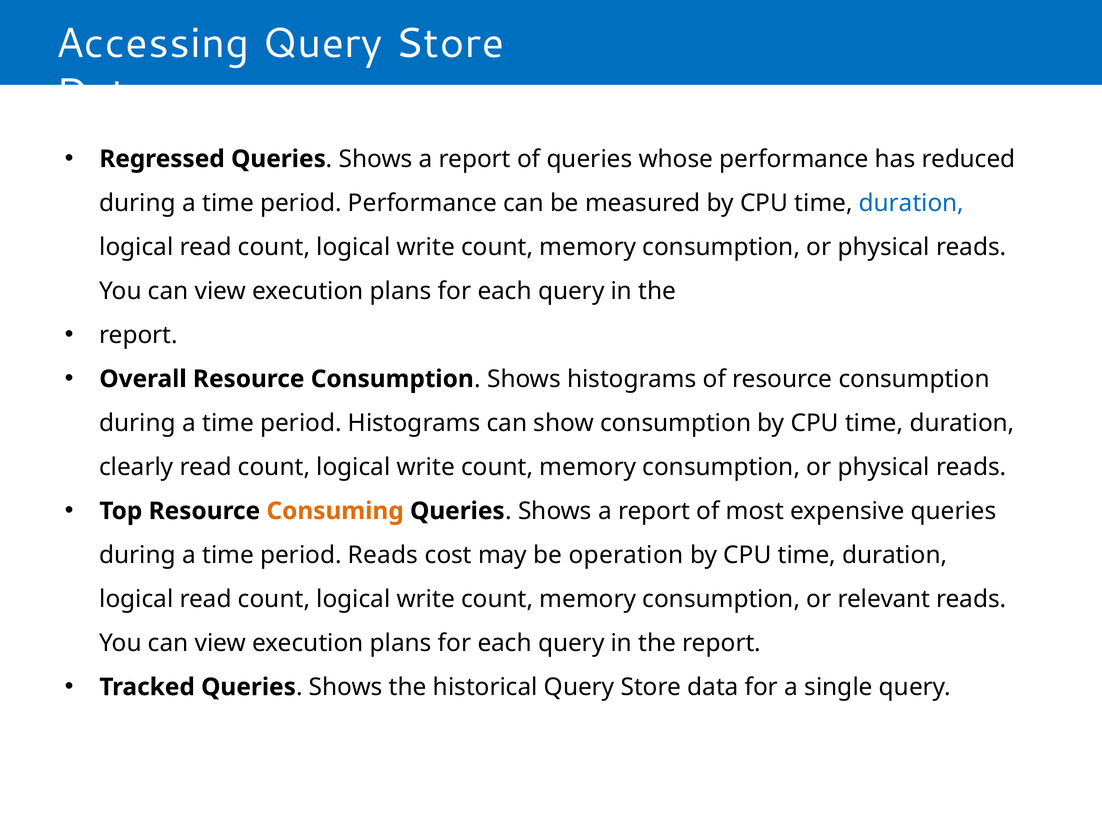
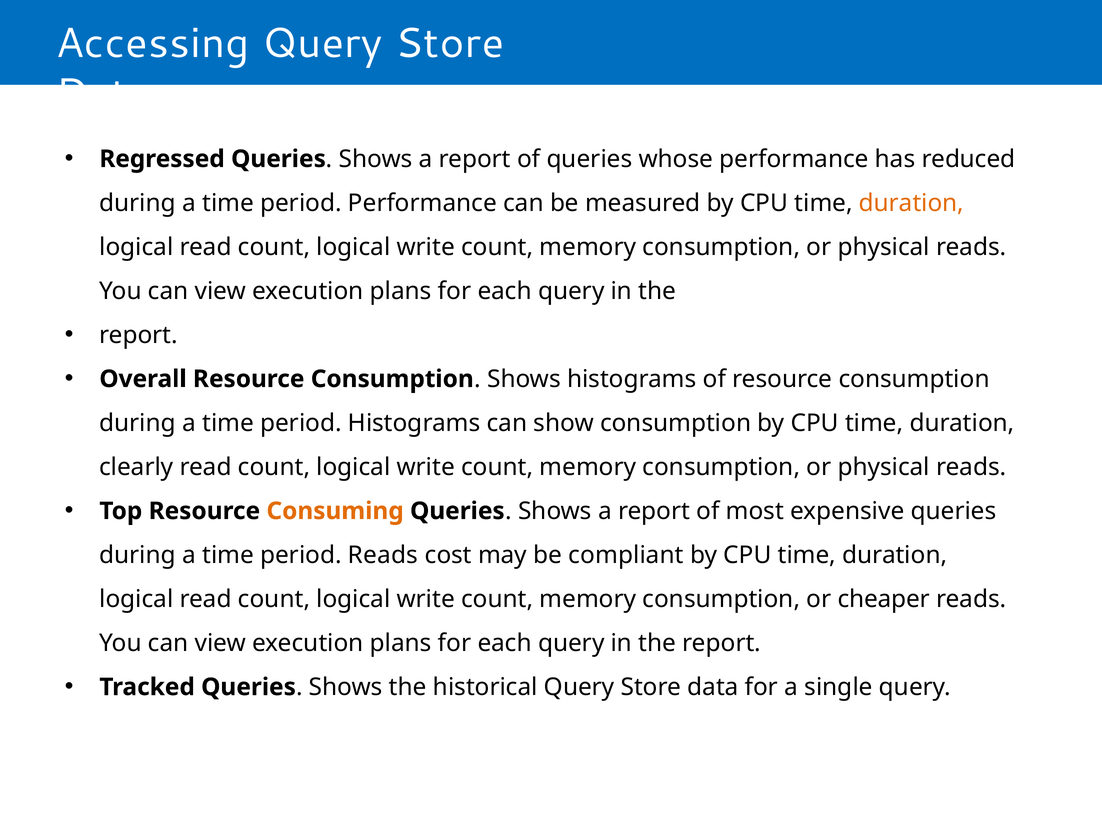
duration at (911, 203) colour: blue -> orange
operation: operation -> compliant
relevant: relevant -> cheaper
